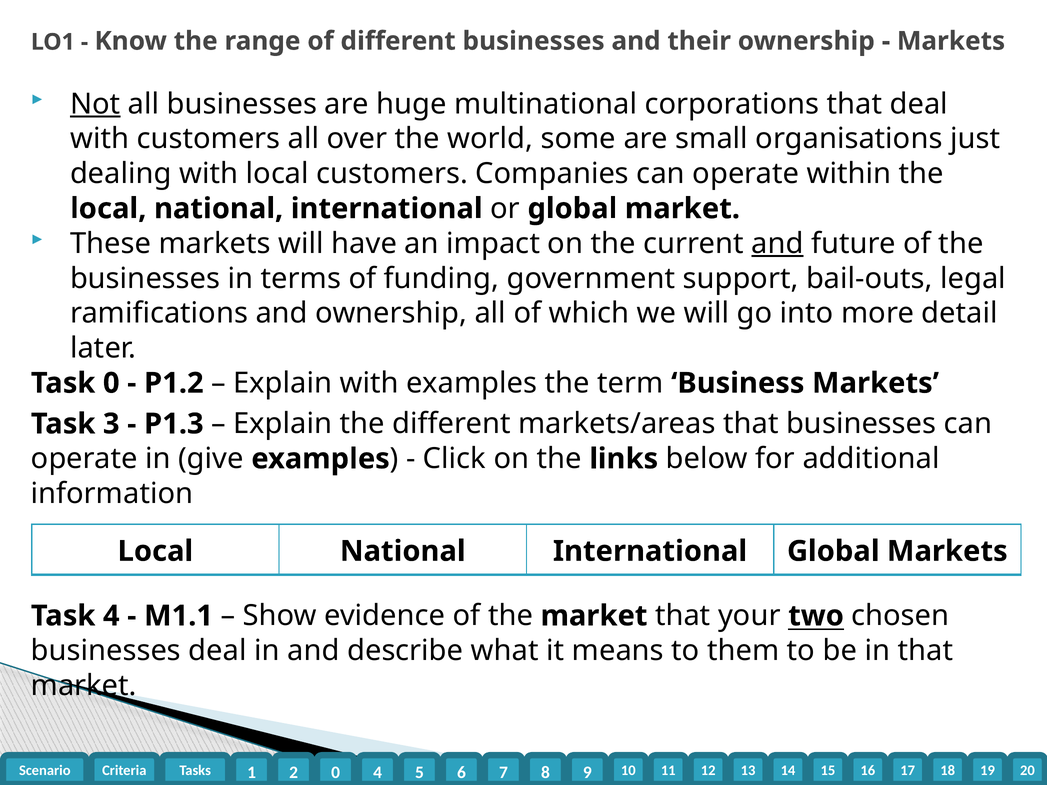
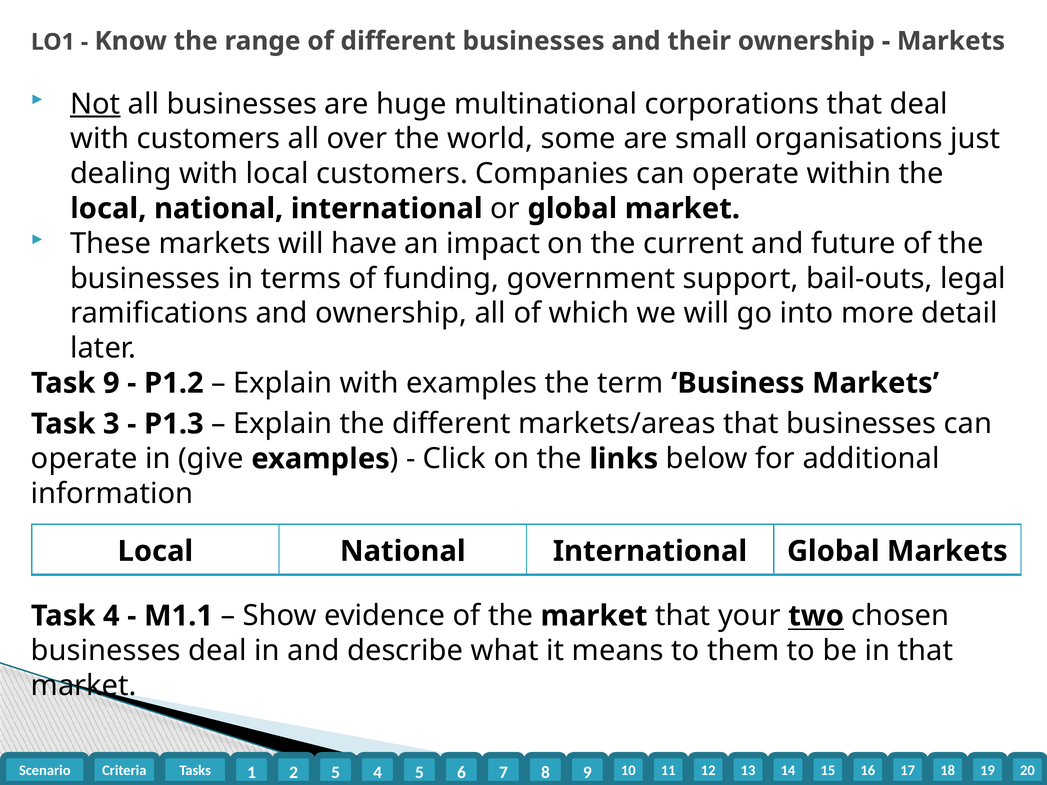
and at (777, 244) underline: present -> none
Task 0: 0 -> 9
0 at (336, 773): 0 -> 5
